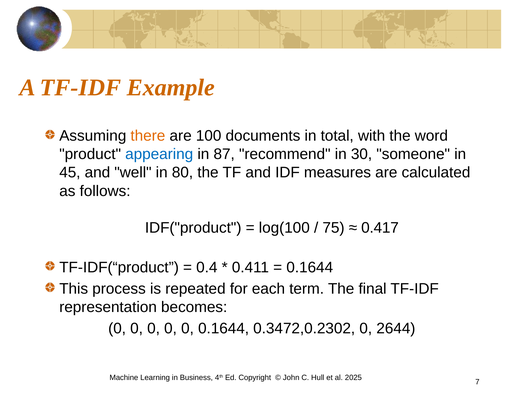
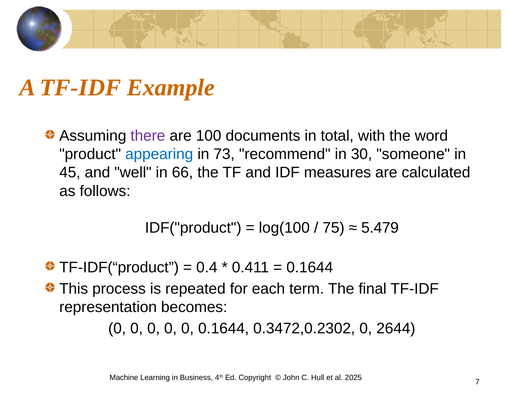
there colour: orange -> purple
87: 87 -> 73
80: 80 -> 66
0.417: 0.417 -> 5.479
